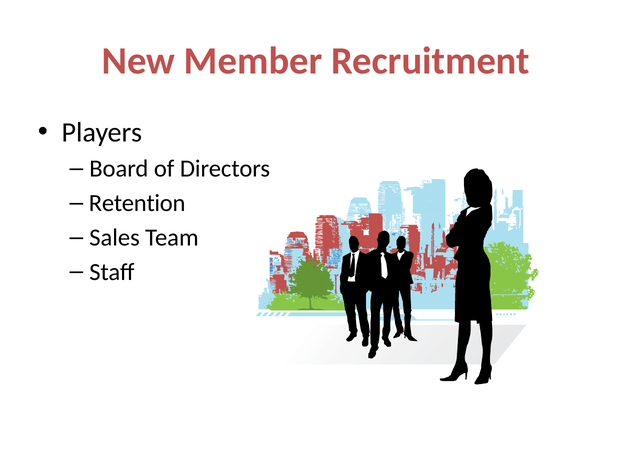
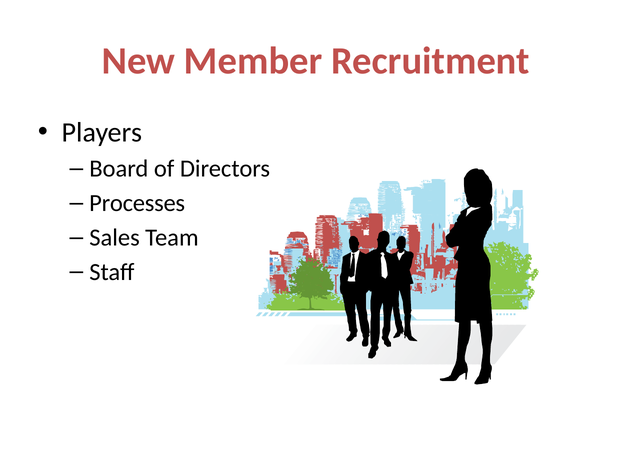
Retention: Retention -> Processes
